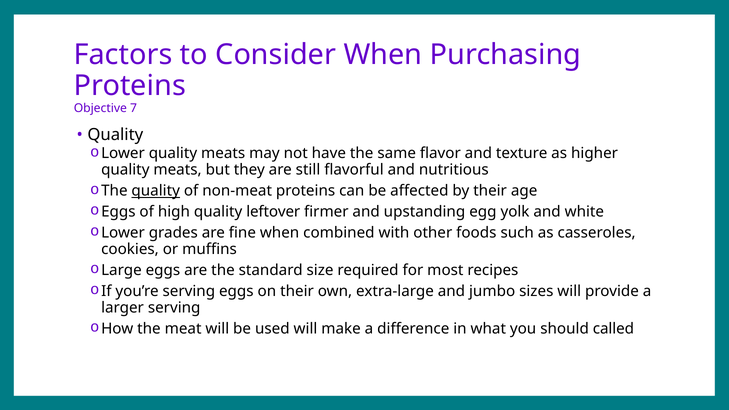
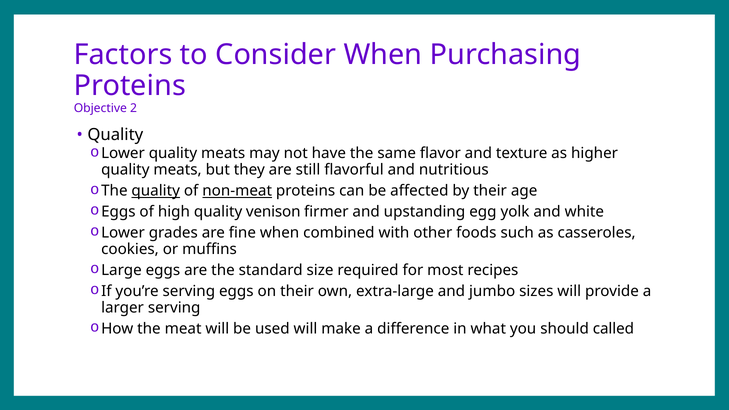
7: 7 -> 2
non-meat underline: none -> present
leftover: leftover -> venison
